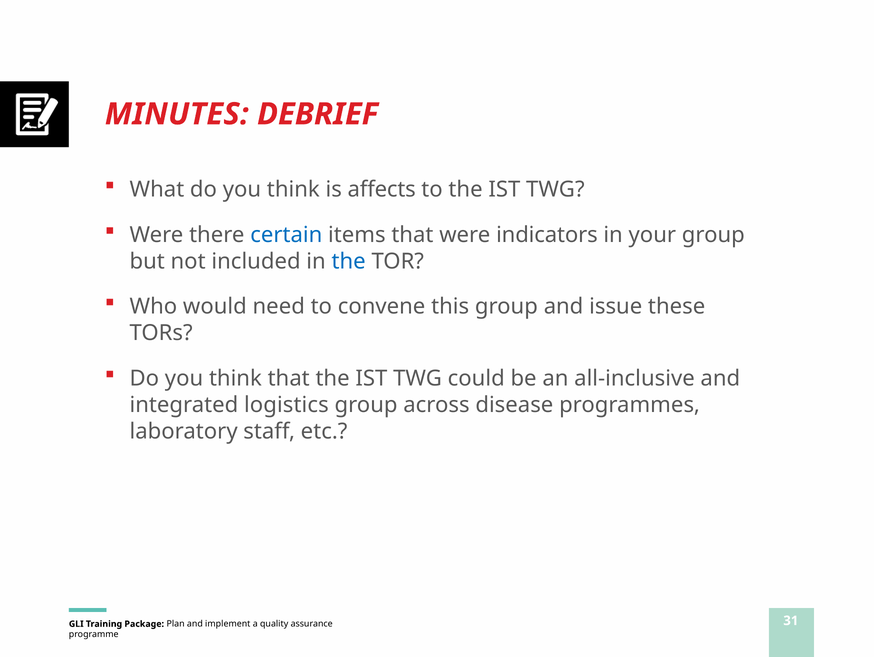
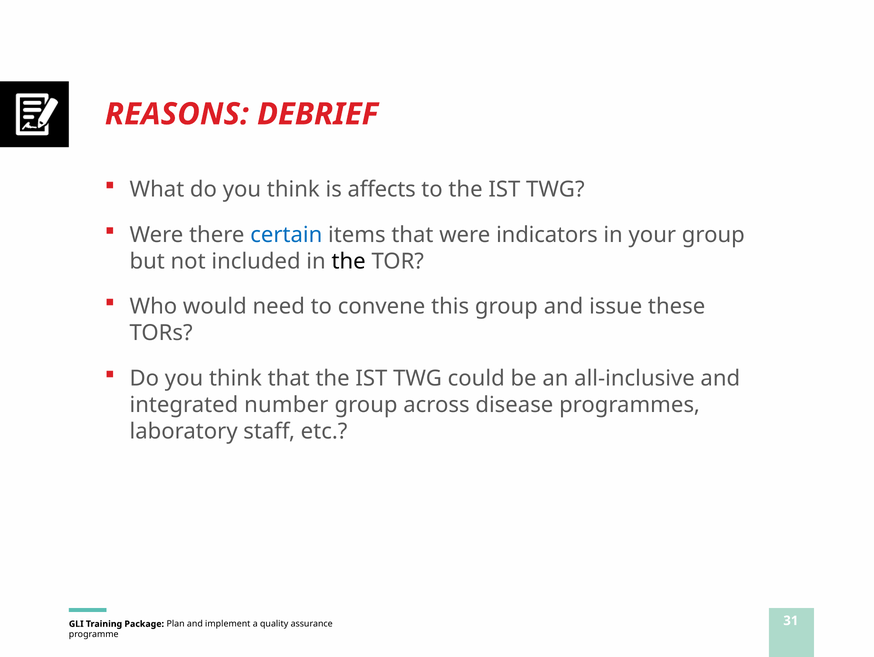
MINUTES: MINUTES -> REASONS
the at (349, 262) colour: blue -> black
logistics: logistics -> number
